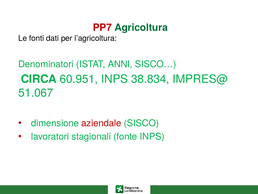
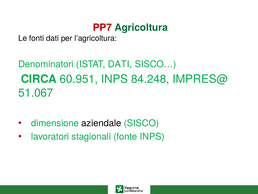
ISTAT ANNI: ANNI -> DATI
38.834: 38.834 -> 84.248
aziendale colour: red -> black
